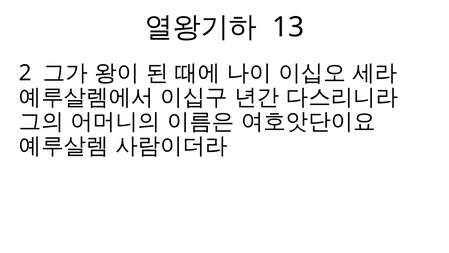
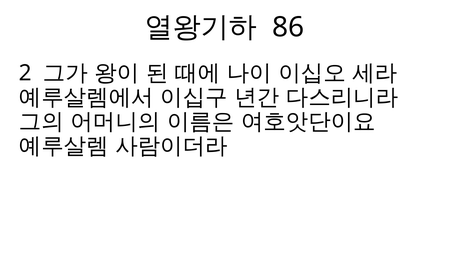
13: 13 -> 86
